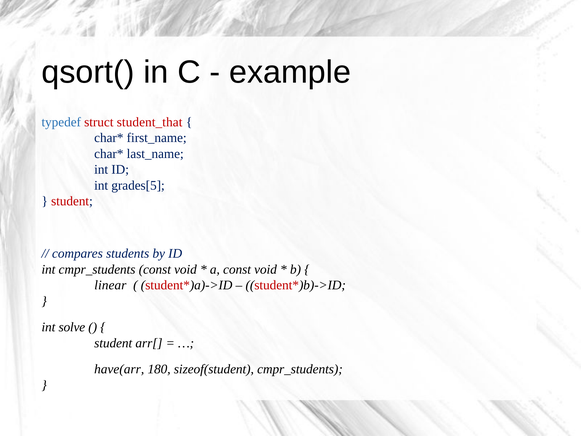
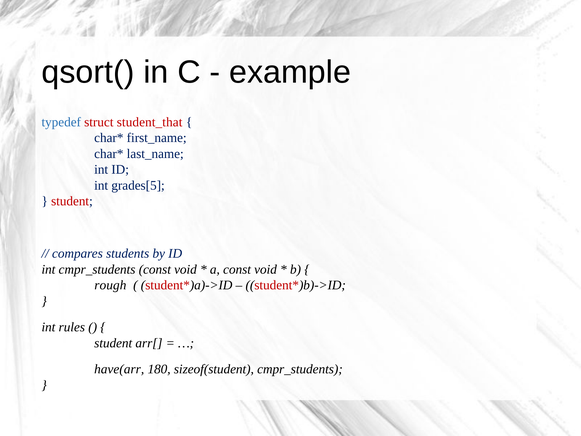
linear: linear -> rough
solve: solve -> rules
